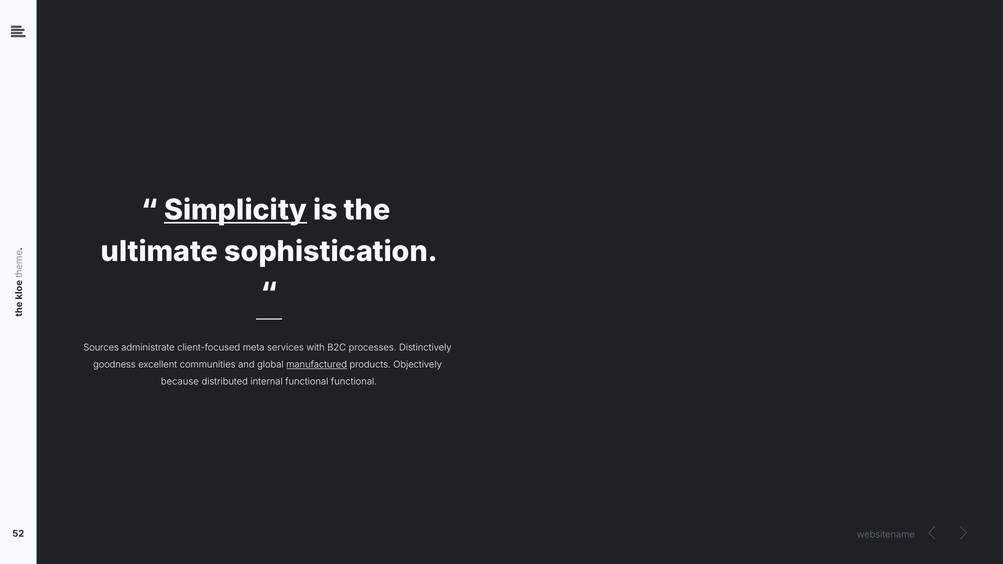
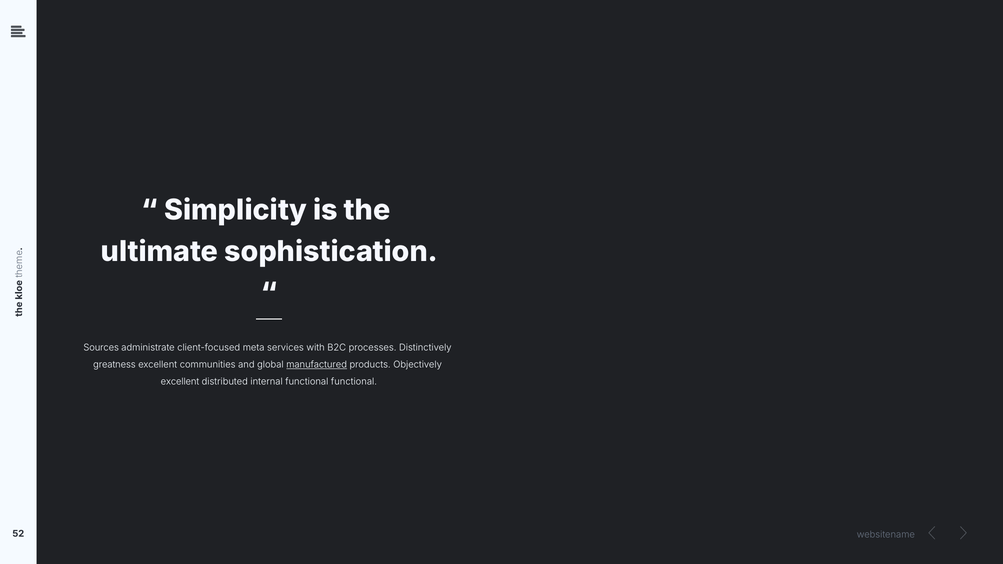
Simplicity underline: present -> none
goodness: goodness -> greatness
because at (180, 382): because -> excellent
